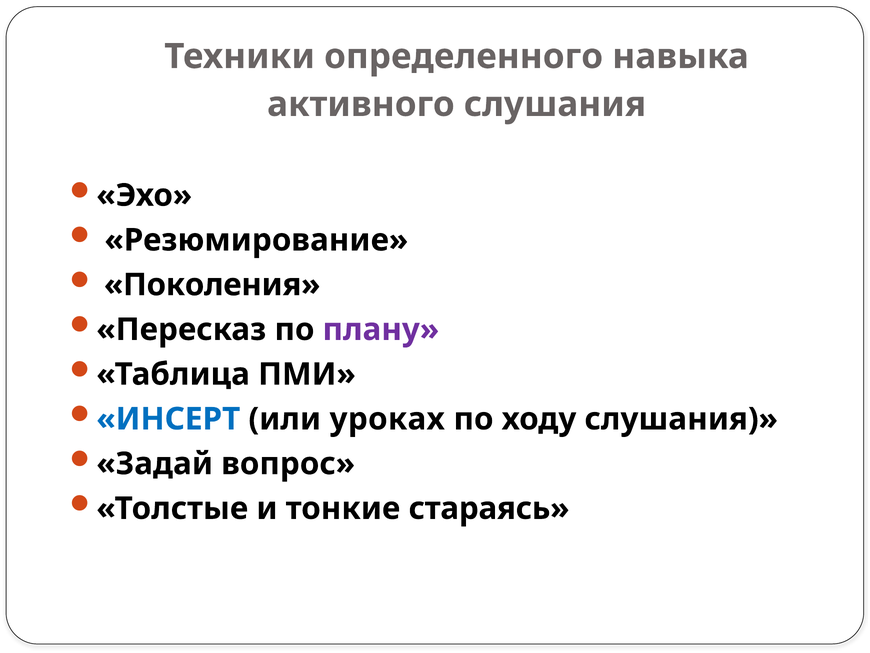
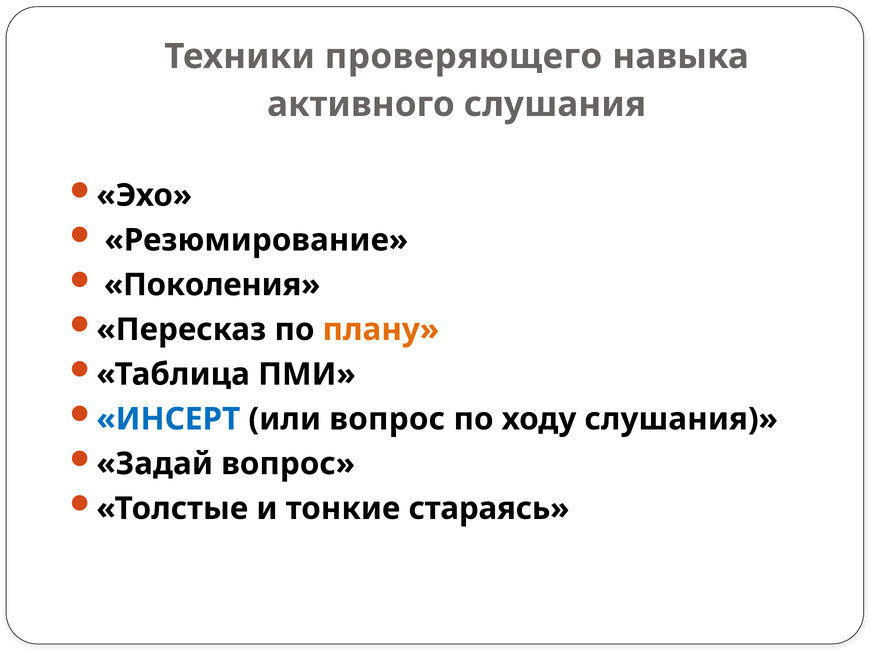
определенного: определенного -> проверяющего
плану colour: purple -> orange
или уроках: уроках -> вопрос
